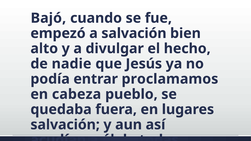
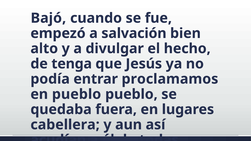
nadie: nadie -> tenga
en cabeza: cabeza -> pueblo
salvación at (65, 125): salvación -> cabellera
